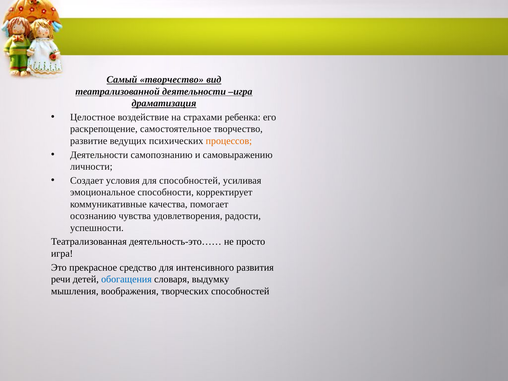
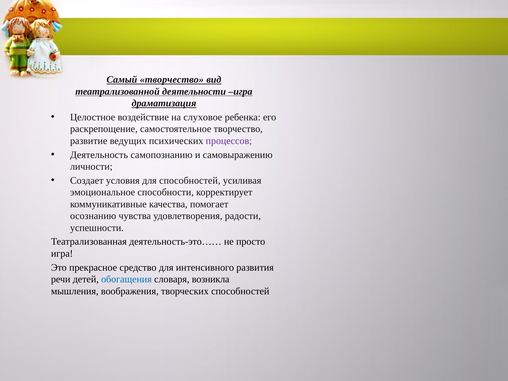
страхами: страхами -> слуховое
процессов colour: orange -> purple
Деятельности at (99, 155): Деятельности -> Деятельность
выдумку: выдумку -> возникла
